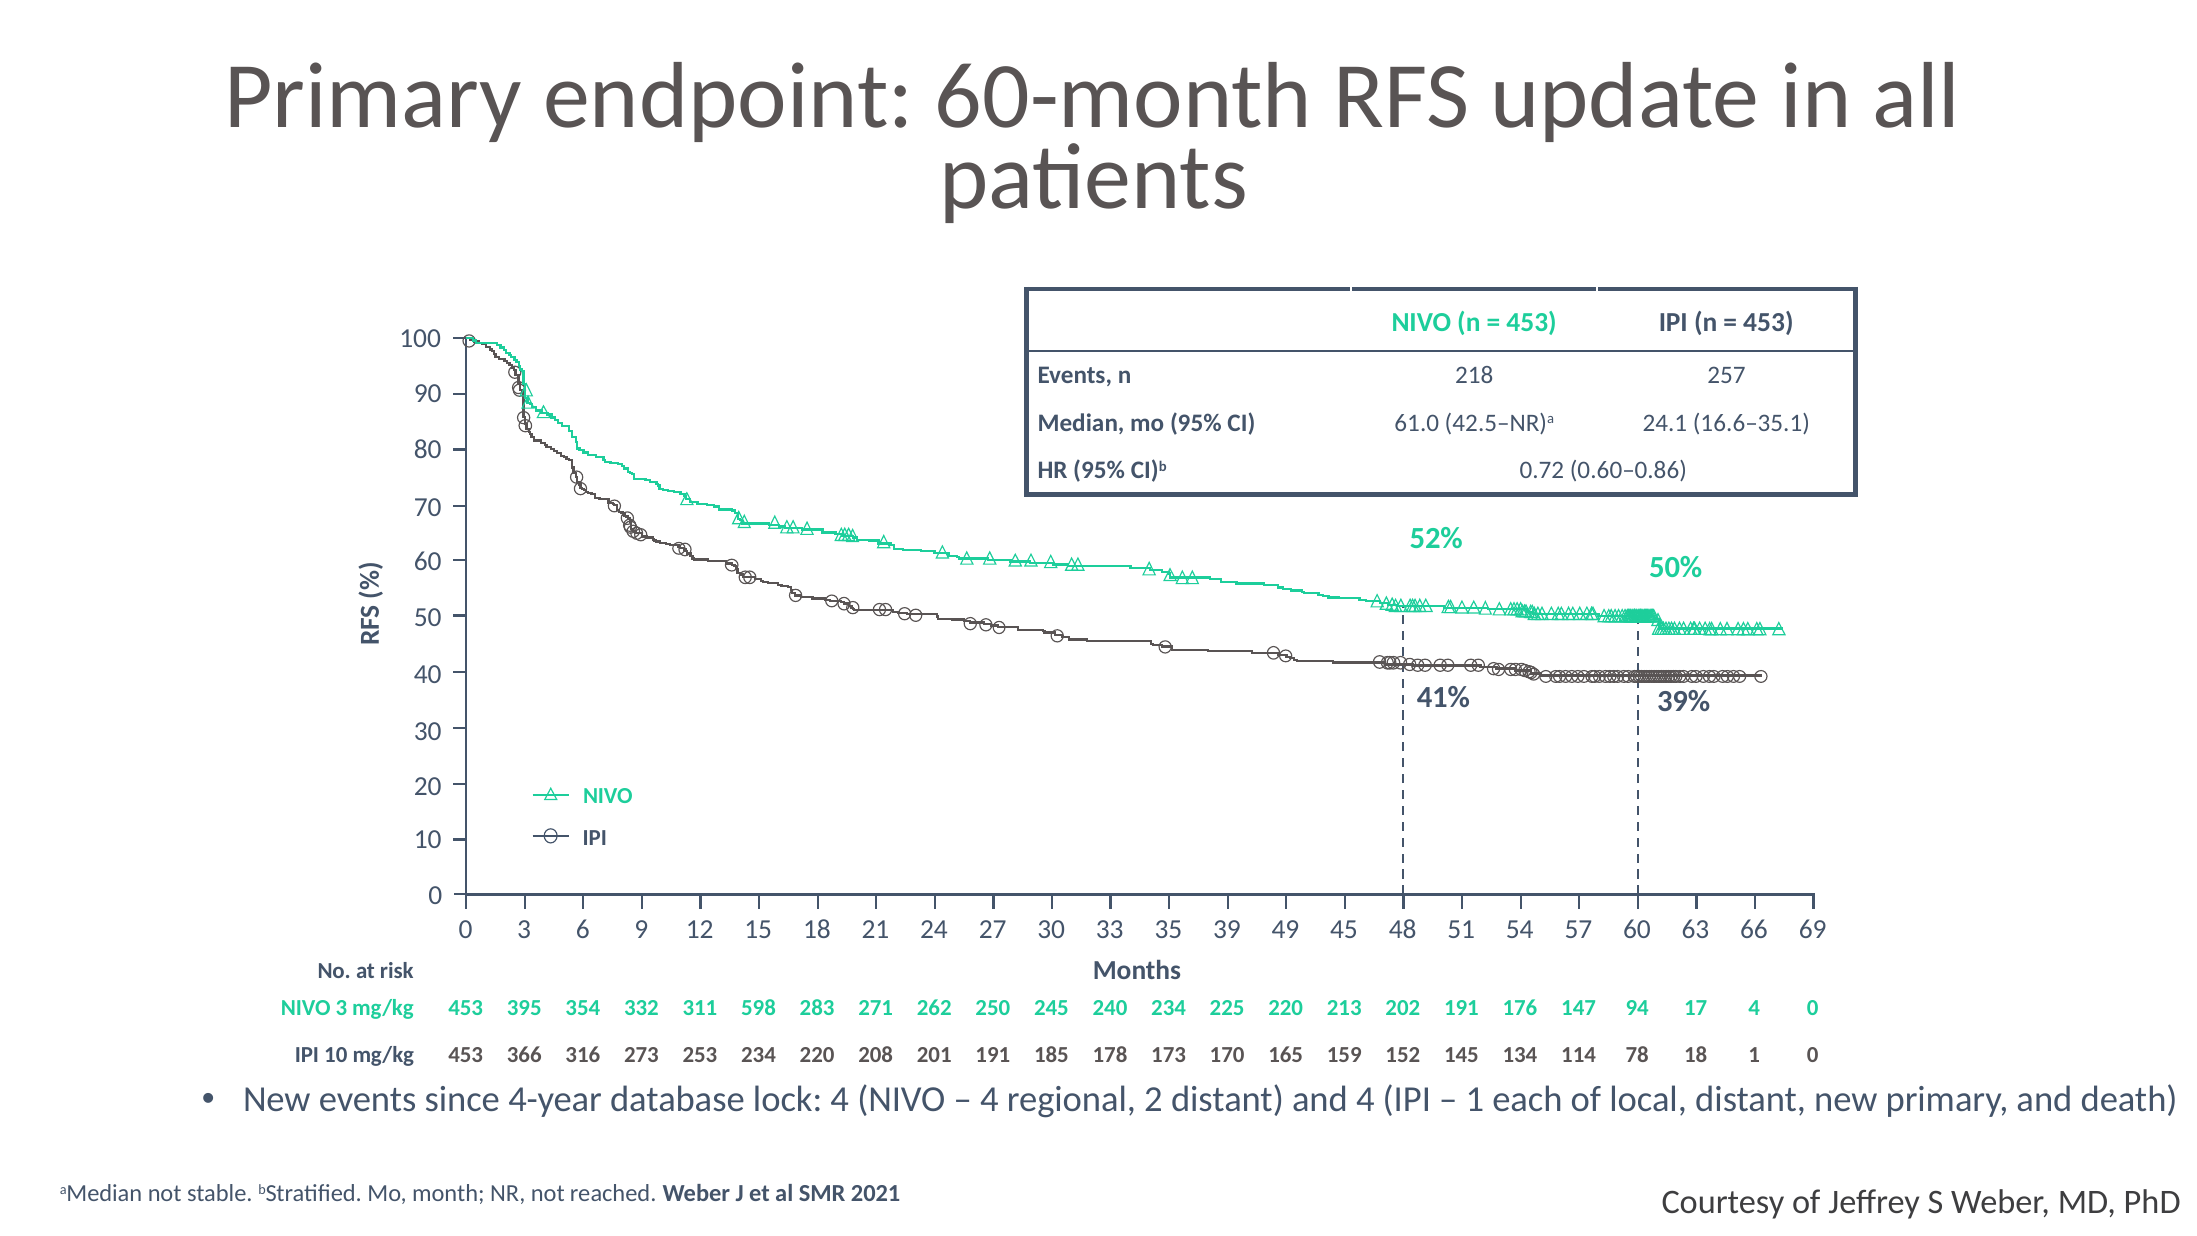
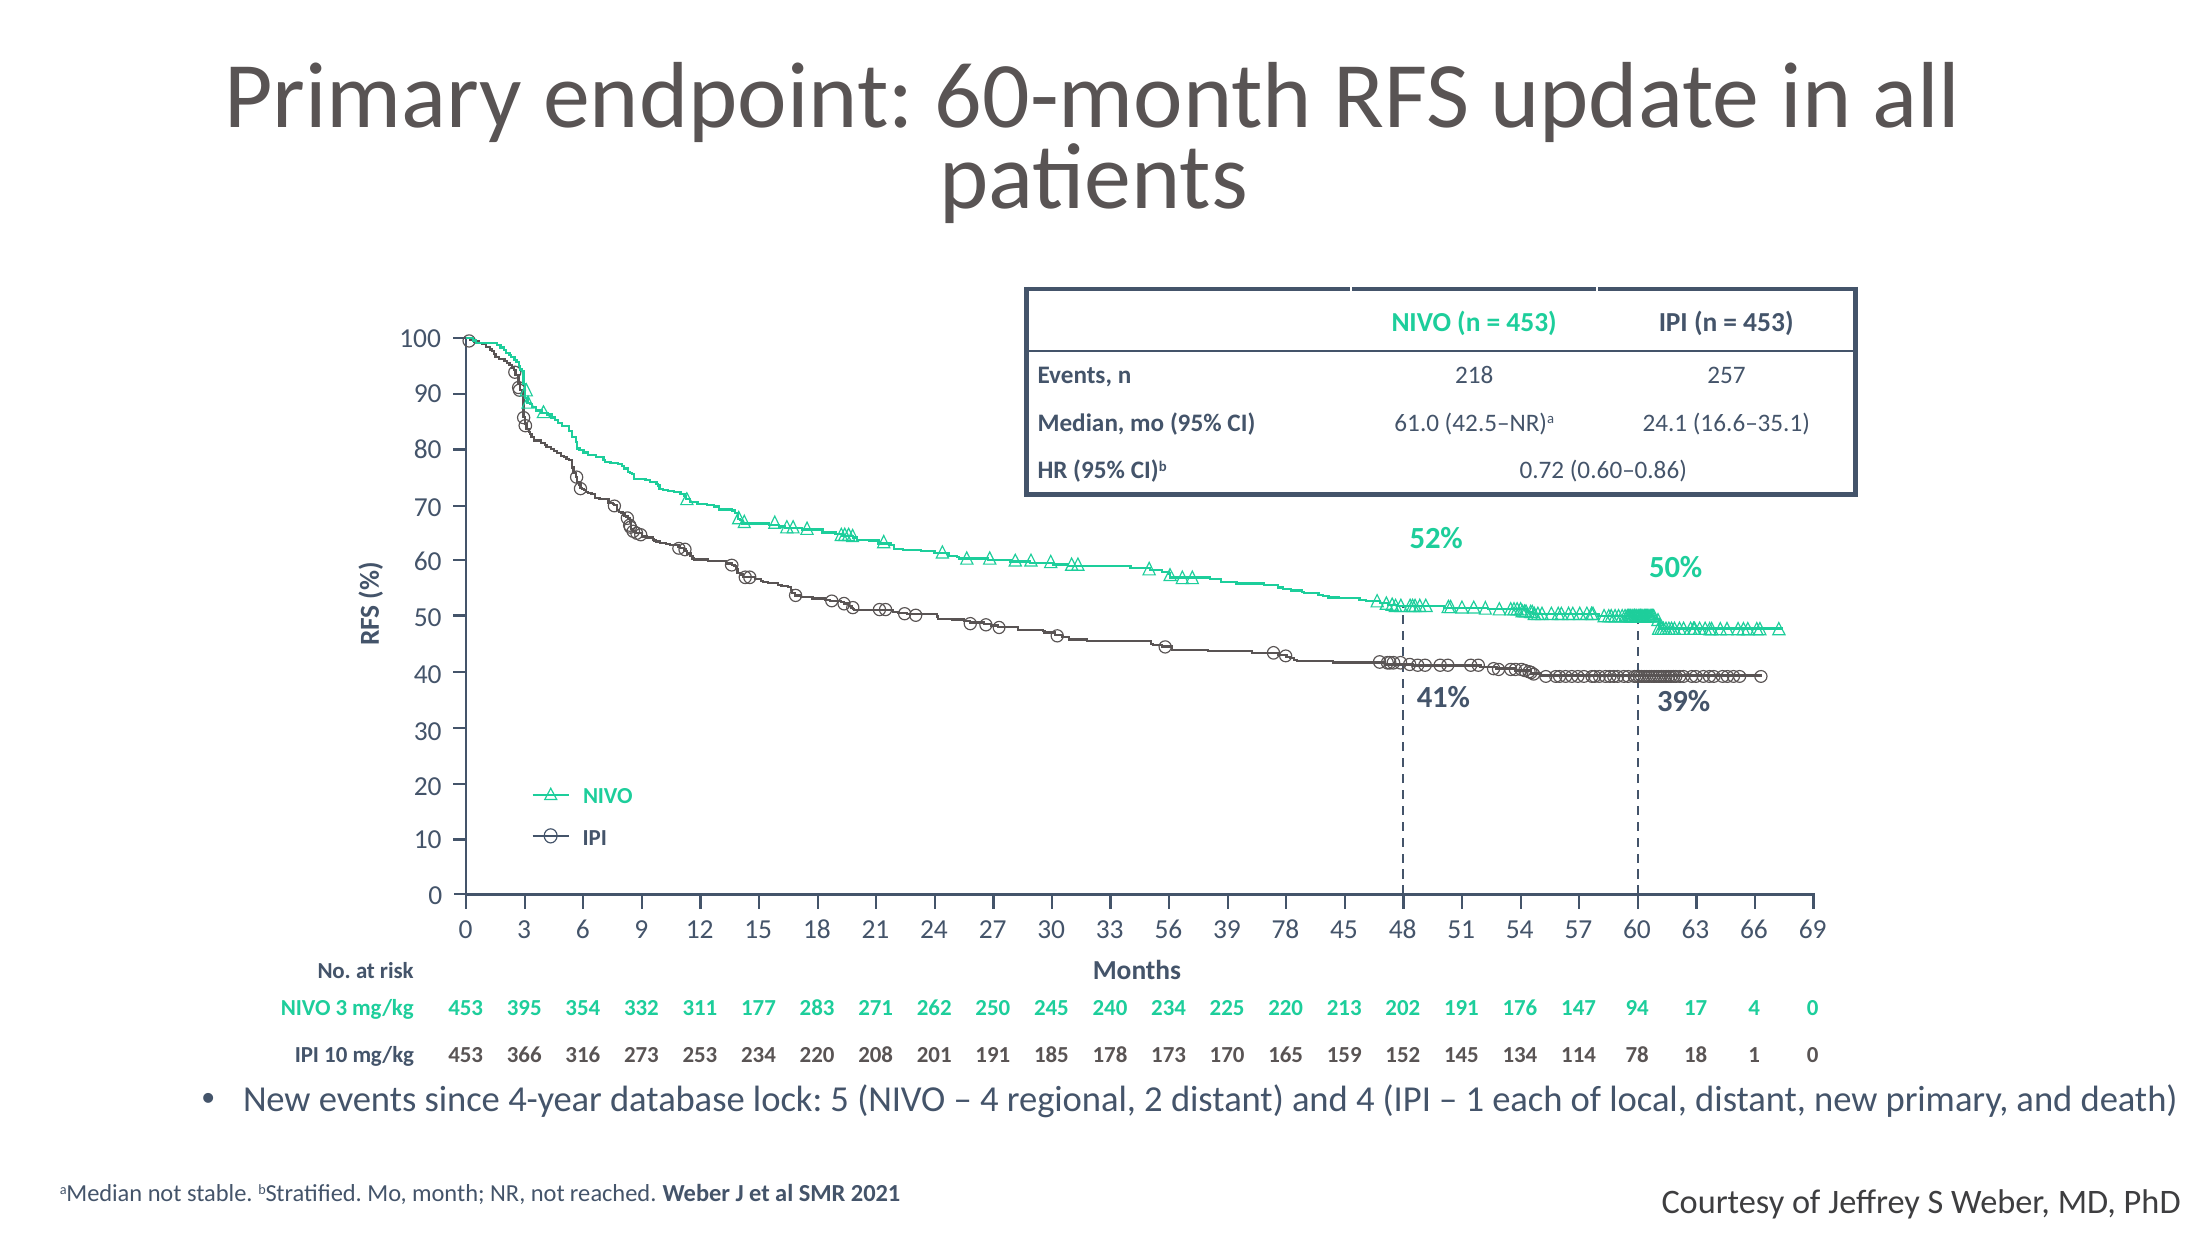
35: 35 -> 56
39 49: 49 -> 78
598: 598 -> 177
lock 4: 4 -> 5
